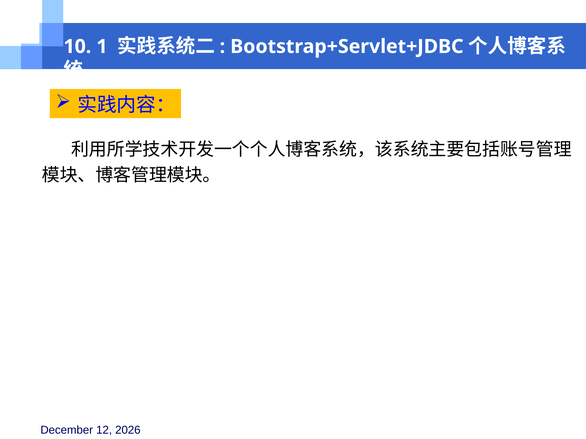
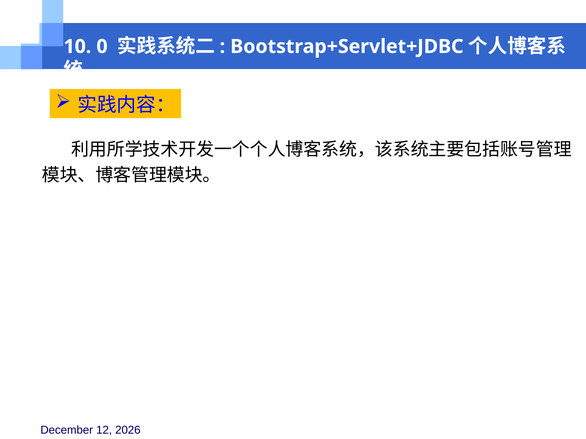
1: 1 -> 0
